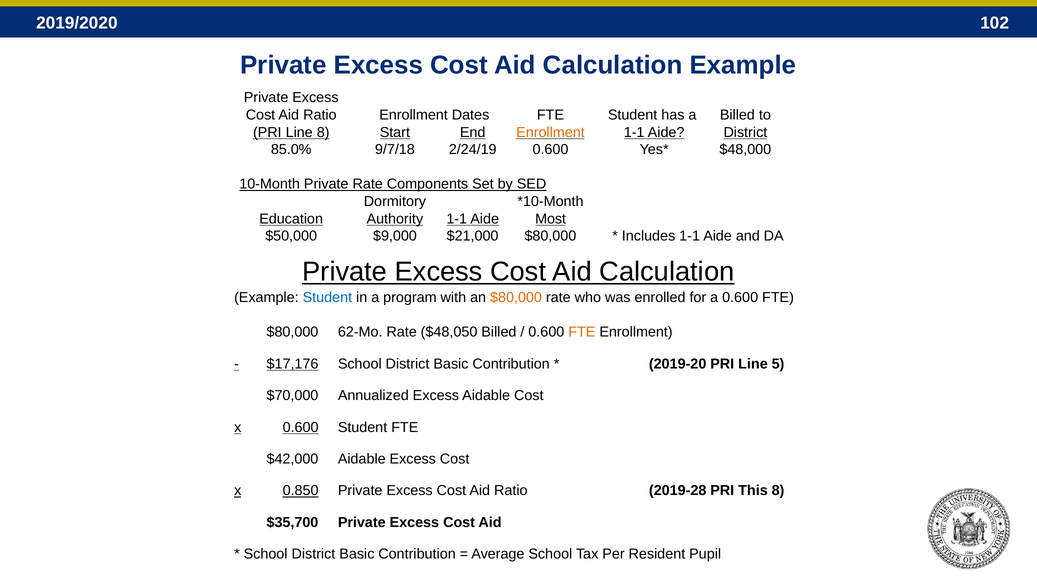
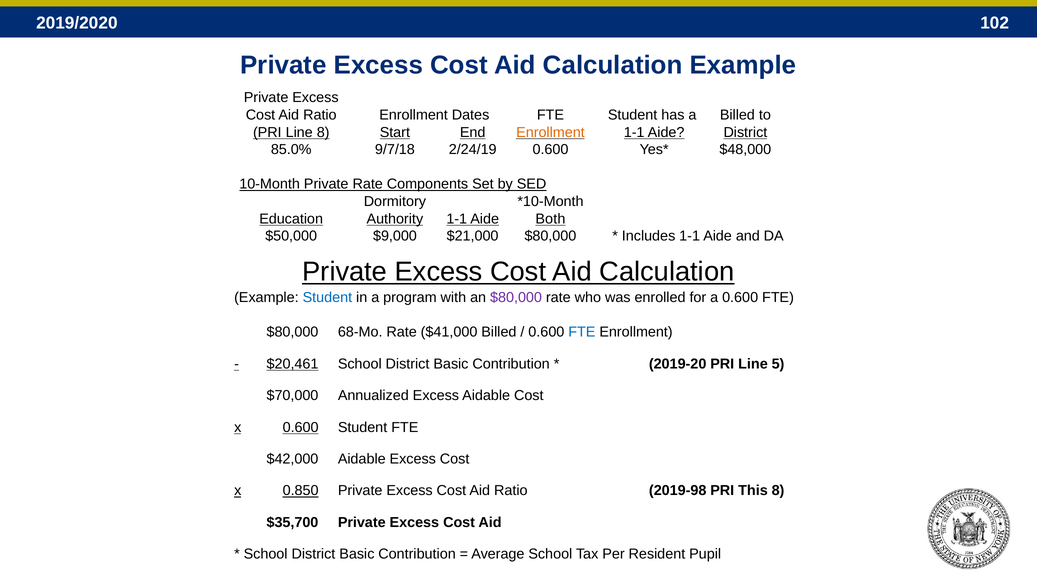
Most: Most -> Both
$80,000 at (516, 298) colour: orange -> purple
62-Mo: 62-Mo -> 68-Mo
$48,050: $48,050 -> $41,000
FTE at (582, 332) colour: orange -> blue
$17,176: $17,176 -> $20,461
2019-28: 2019-28 -> 2019-98
